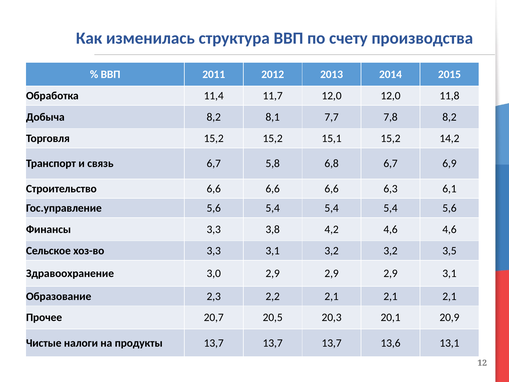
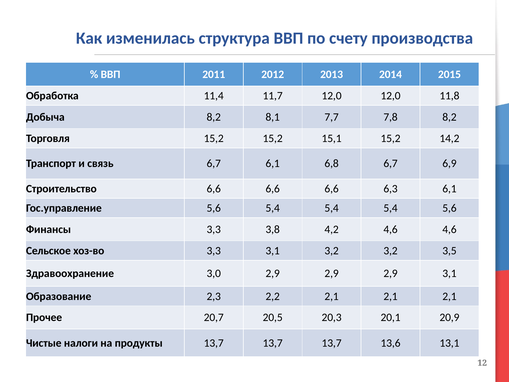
6,7 5,8: 5,8 -> 6,1
